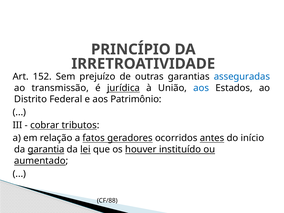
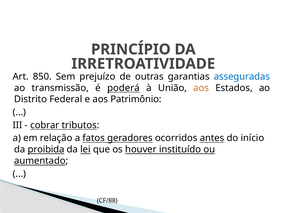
152: 152 -> 850
jurídica: jurídica -> poderá
aos at (201, 88) colour: blue -> orange
garantia: garantia -> proibida
